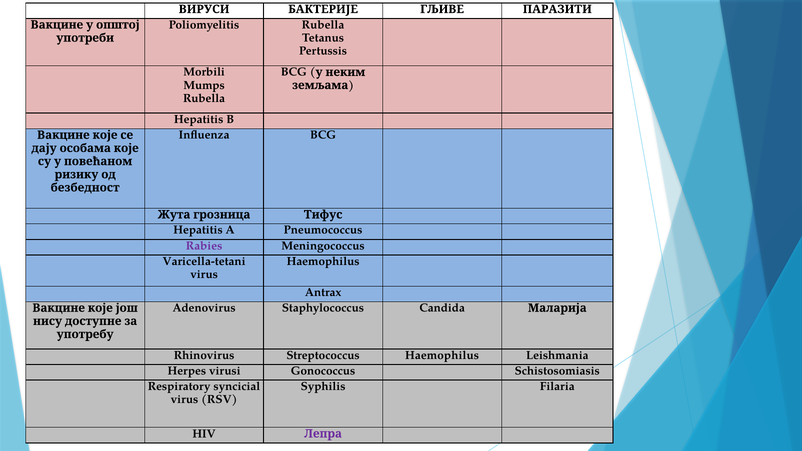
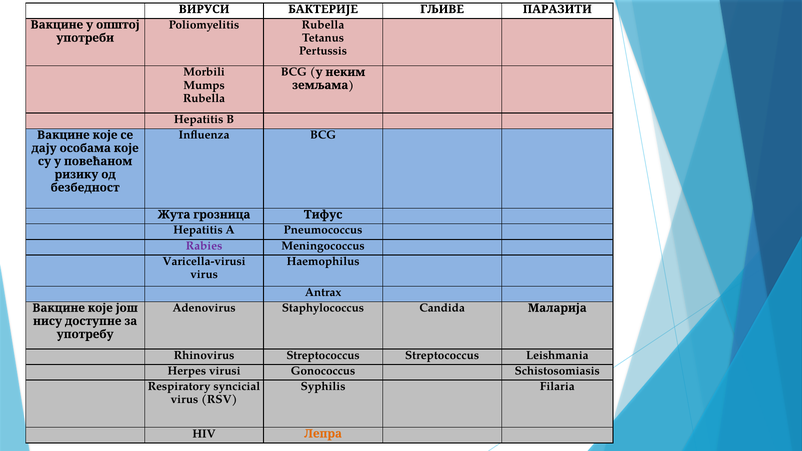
Varicella-tetani: Varicella-tetani -> Varicella-virusi
Streptococcus Haemophilus: Haemophilus -> Streptococcus
Лепра colour: purple -> orange
